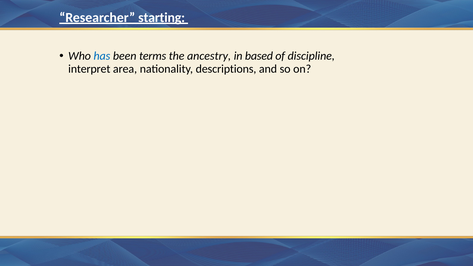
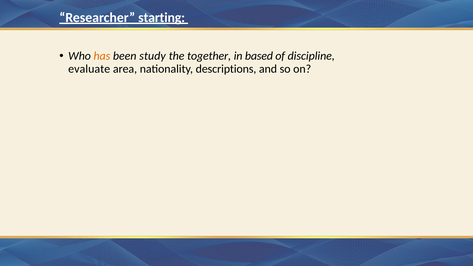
has colour: blue -> orange
terms: terms -> study
ancestry: ancestry -> together
interpret: interpret -> evaluate
